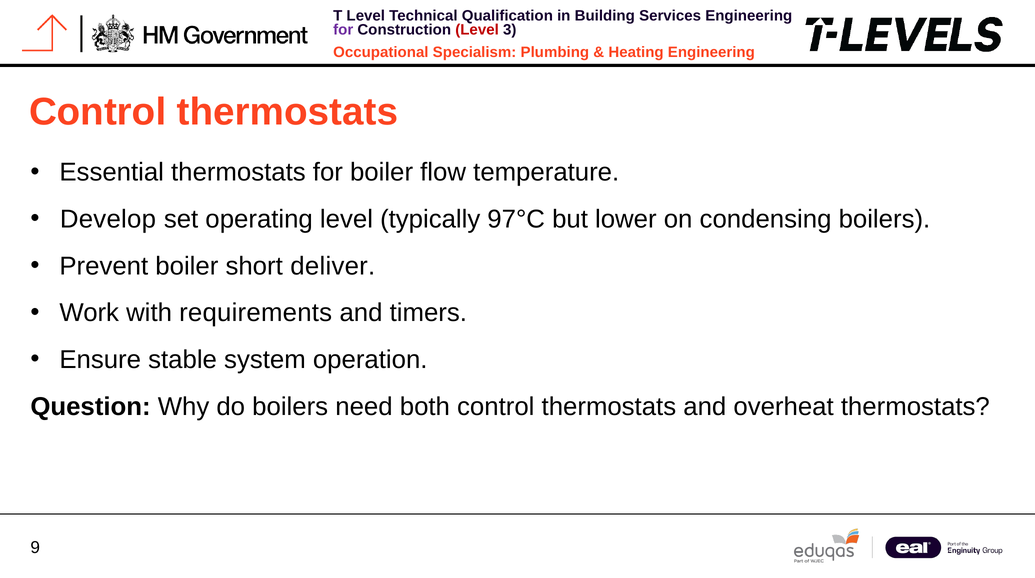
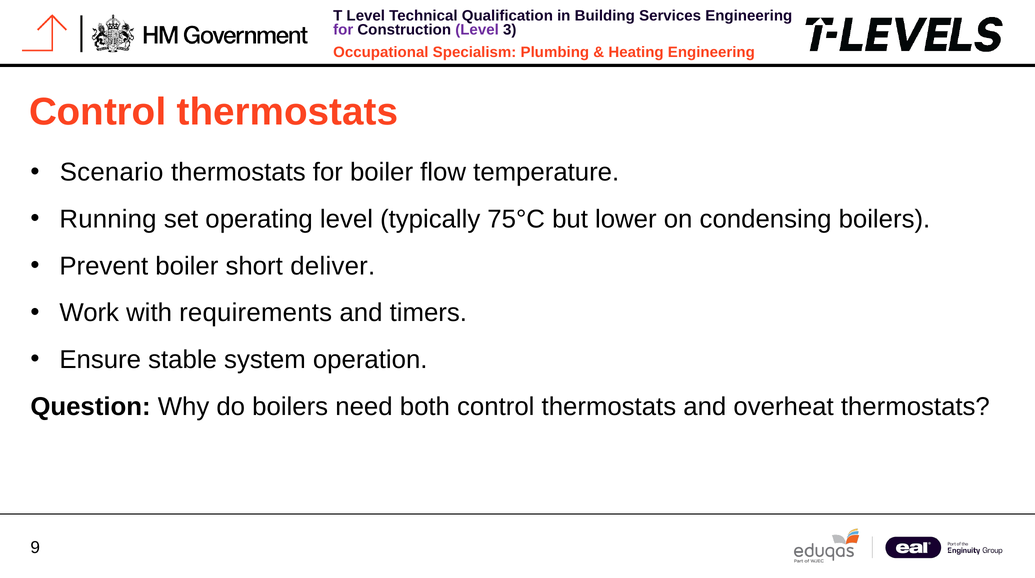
Level at (477, 30) colour: red -> purple
Essential: Essential -> Scenario
Develop: Develop -> Running
97°C: 97°C -> 75°C
